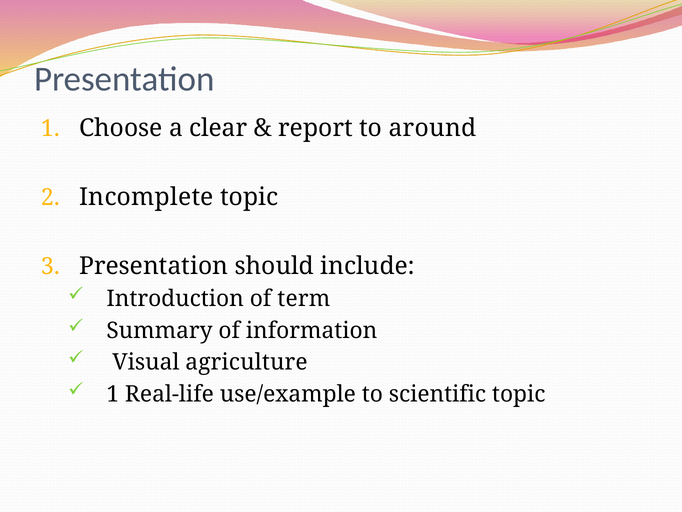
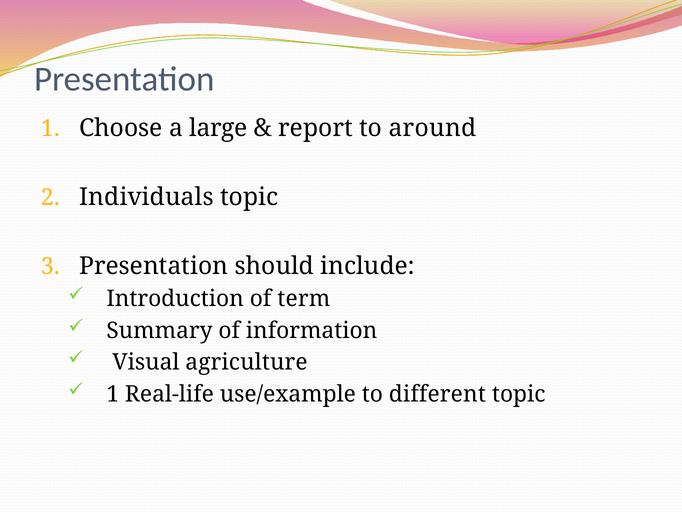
clear: clear -> large
Incomplete: Incomplete -> Individuals
scientific: scientific -> different
